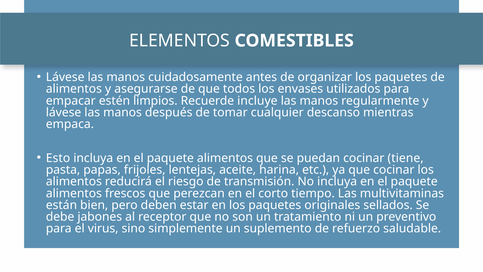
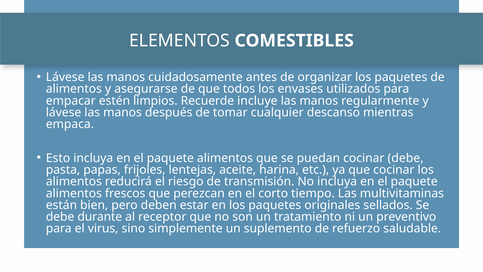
cocinar tiene: tiene -> debe
jabones: jabones -> durante
